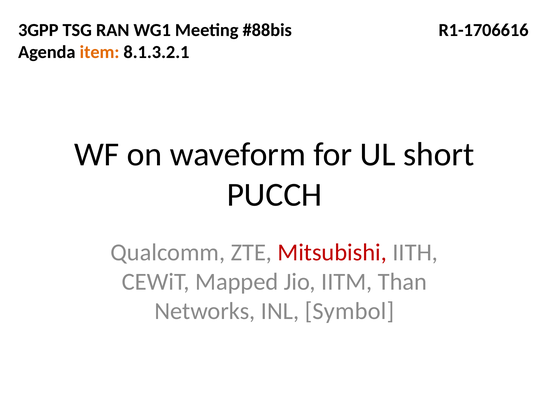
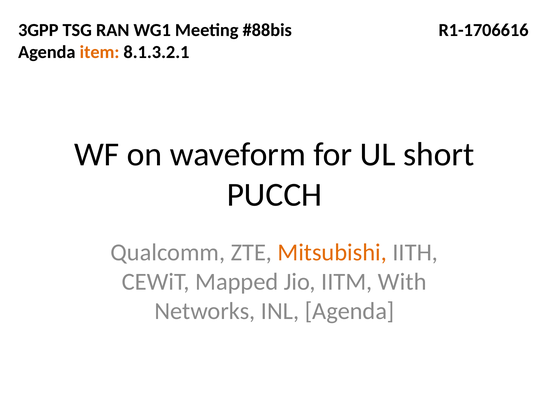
Mitsubishi colour: red -> orange
Than: Than -> With
INL Symbol: Symbol -> Agenda
